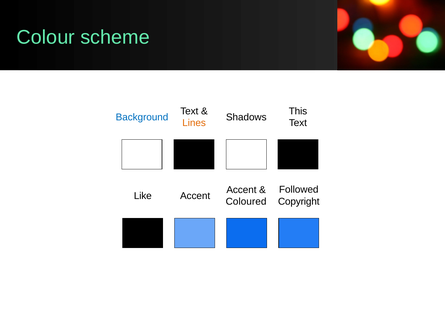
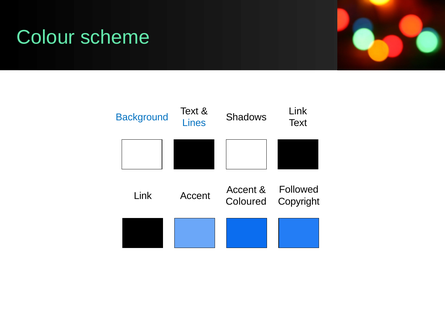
This at (298, 111): This -> Link
Lines colour: orange -> blue
Like at (143, 196): Like -> Link
